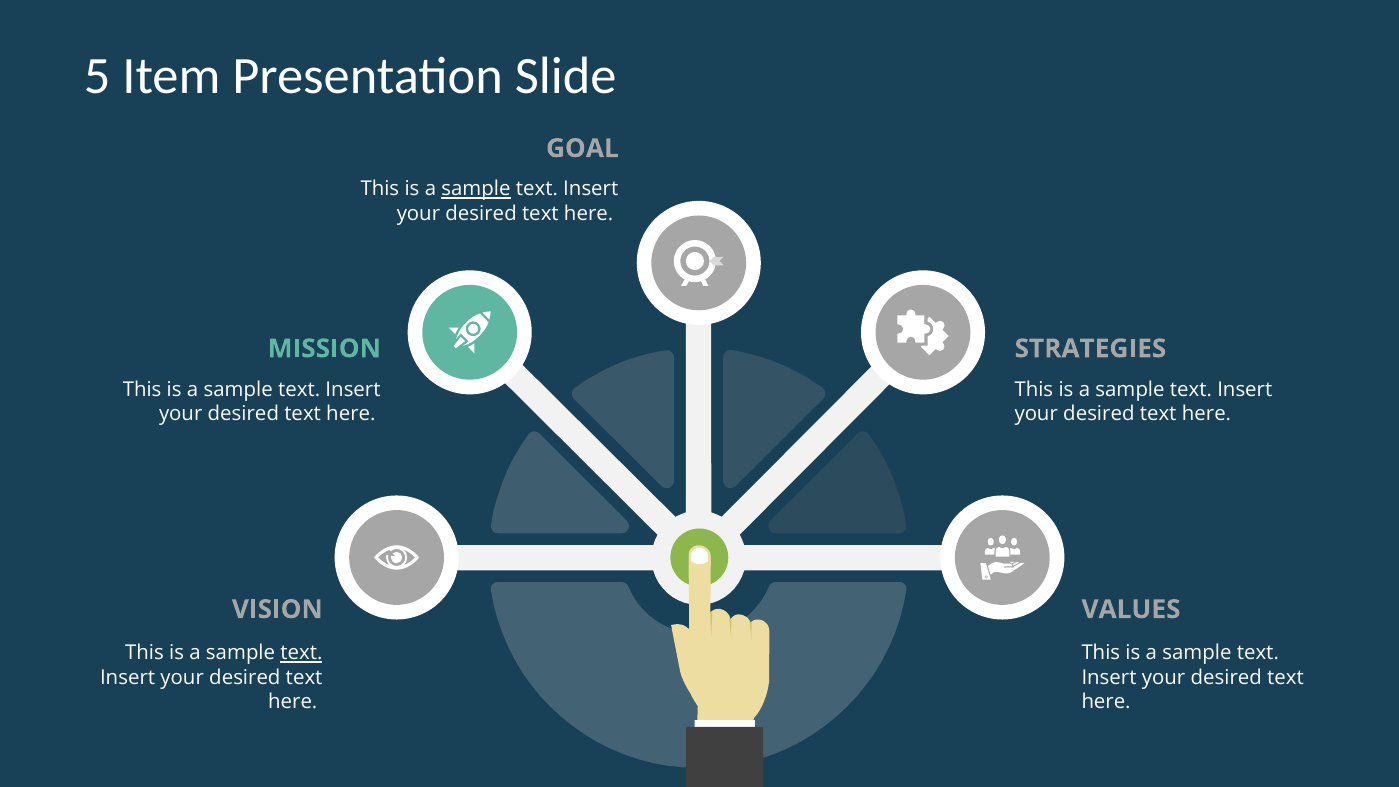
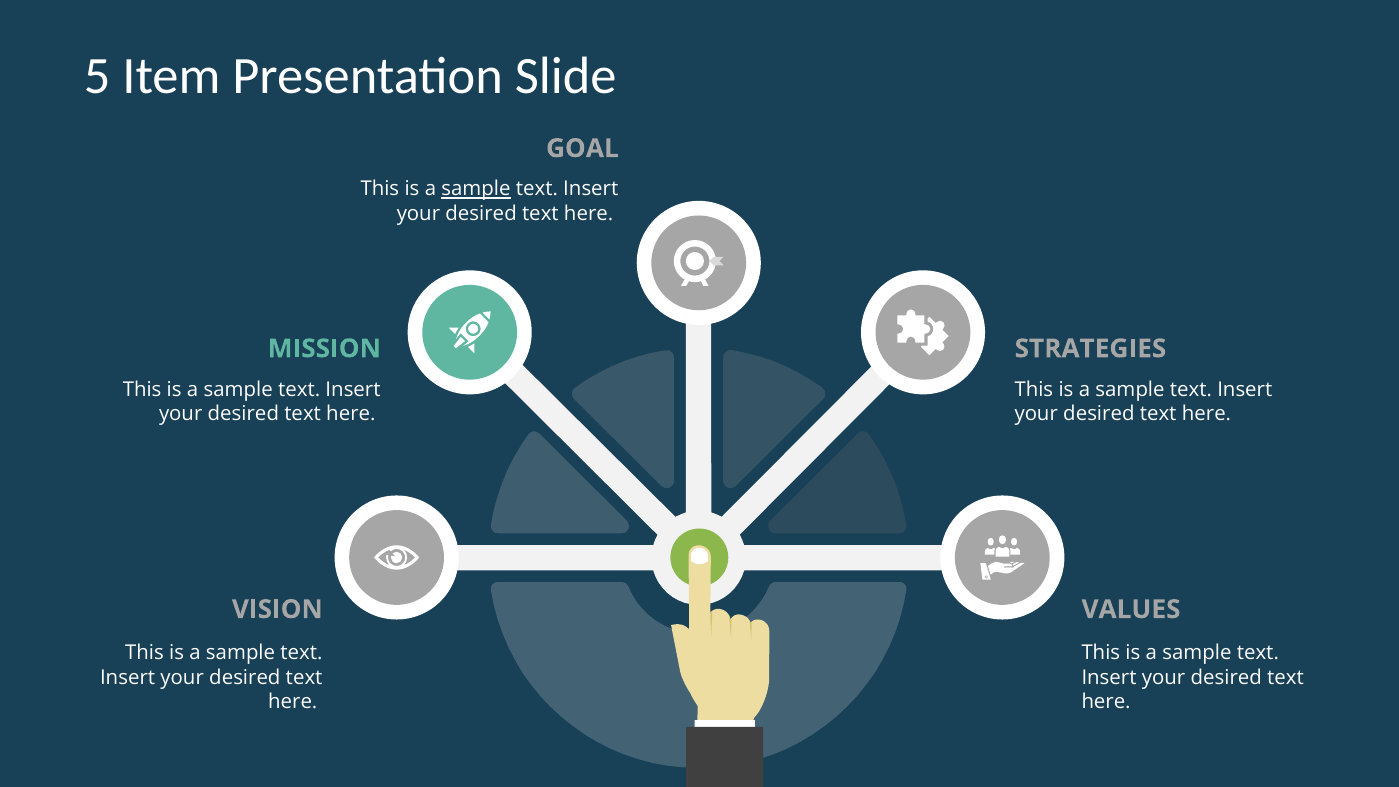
text at (301, 653) underline: present -> none
